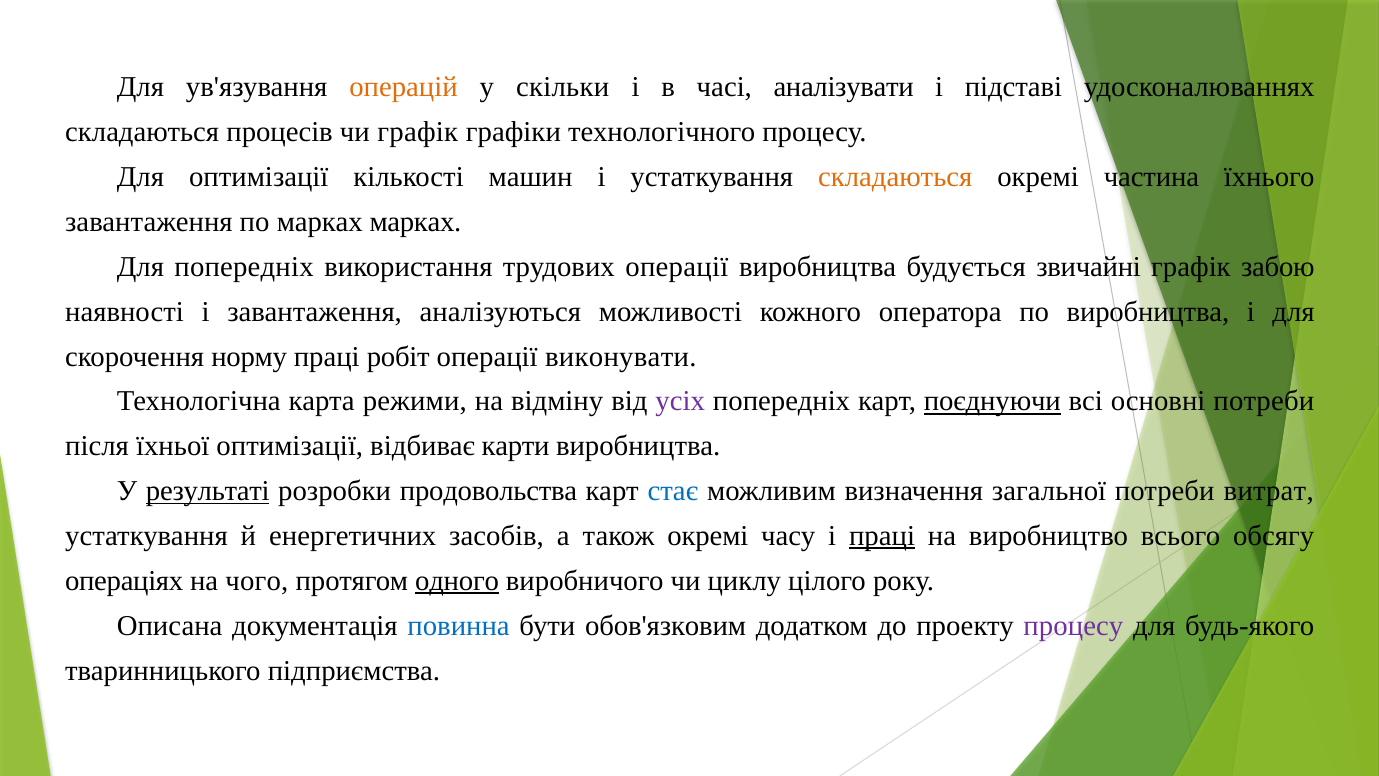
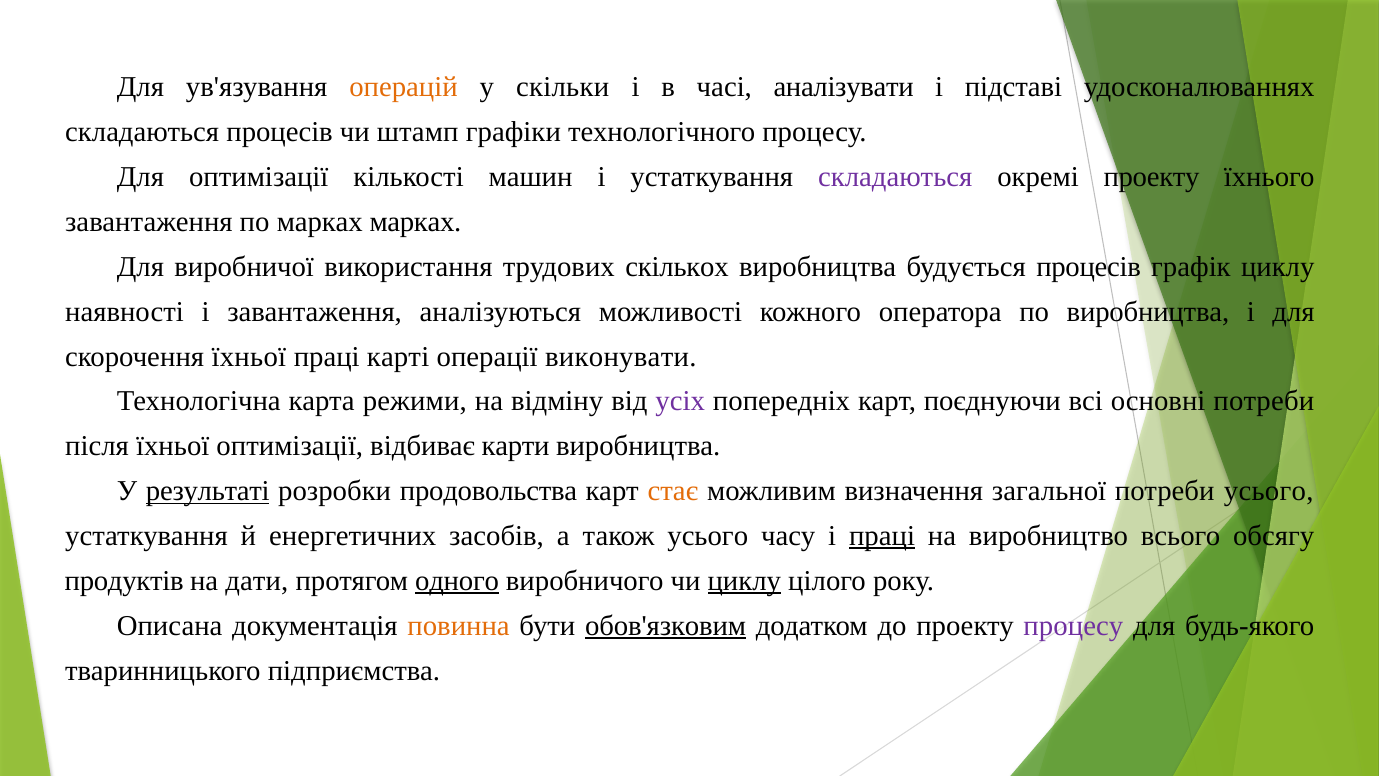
чи графік: графік -> штамп
складаються at (895, 177) colour: orange -> purple
окремі частина: частина -> проекту
Для попередніх: попередніх -> виробничої
трудових операції: операції -> скількох
будується звичайні: звичайні -> процесів
графік забою: забою -> циклу
скорочення норму: норму -> їхньої
робіт: робіт -> карті
поєднуючи underline: present -> none
стає colour: blue -> orange
потреби витрат: витрат -> усього
також окремі: окремі -> усього
операціях: операціях -> продуктів
чого: чого -> дати
циклу at (744, 581) underline: none -> present
повинна colour: blue -> orange
обов'язковим underline: none -> present
